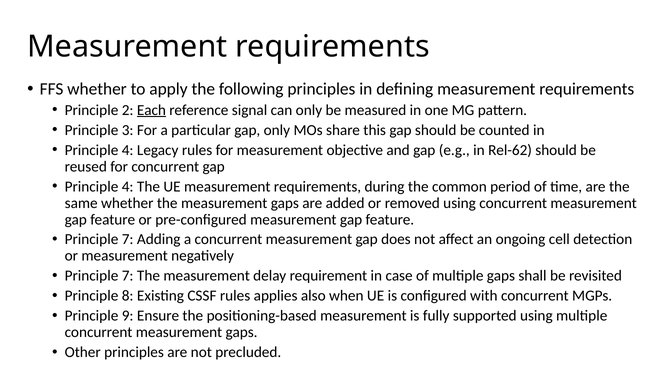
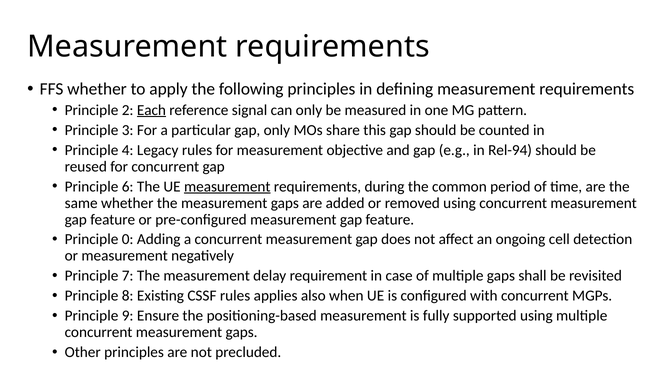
Rel-62: Rel-62 -> Rel-94
4 at (128, 186): 4 -> 6
measurement at (227, 186) underline: none -> present
7 at (128, 239): 7 -> 0
